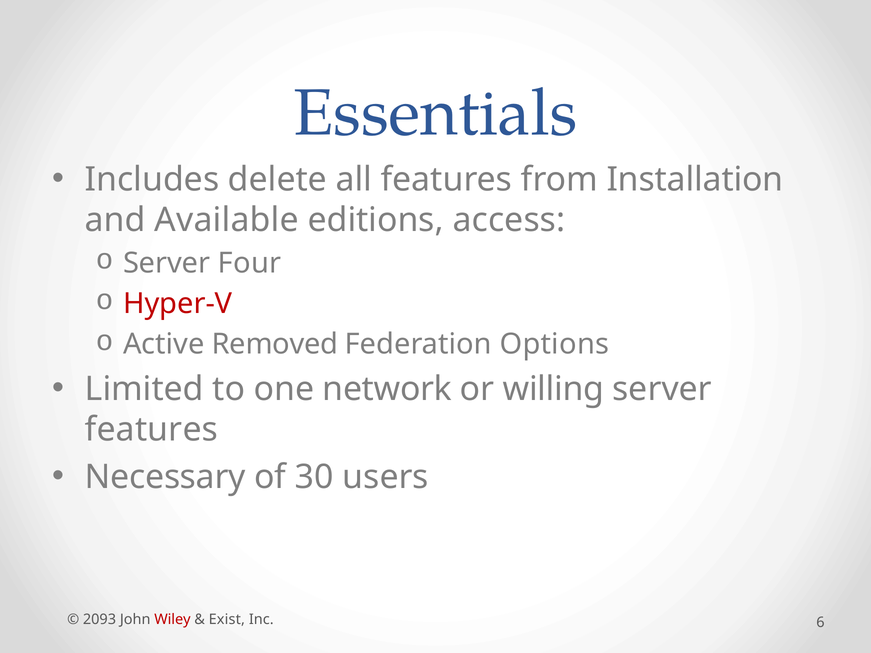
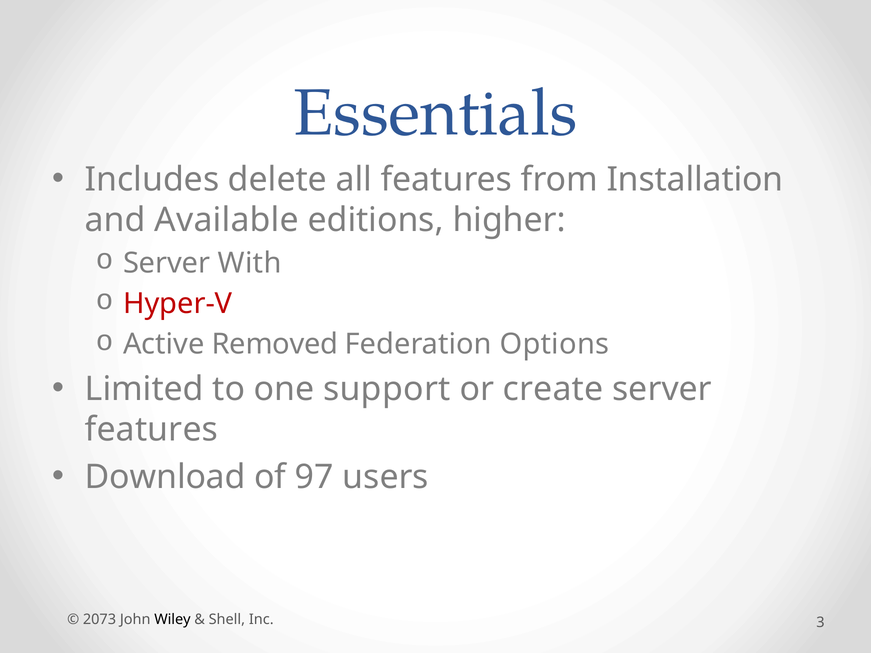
access: access -> higher
Four: Four -> With
network: network -> support
willing: willing -> create
Necessary: Necessary -> Download
30: 30 -> 97
2093: 2093 -> 2073
Wiley colour: red -> black
Exist: Exist -> Shell
6: 6 -> 3
